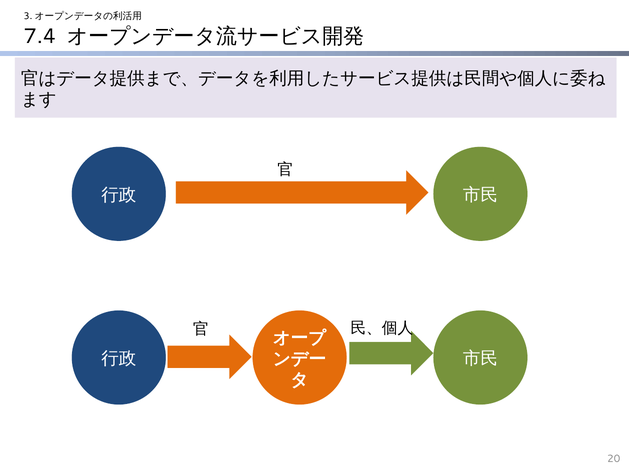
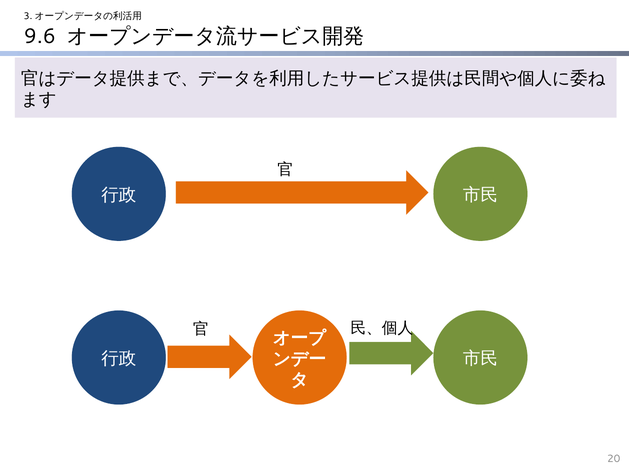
7.4: 7.4 -> 9.6
